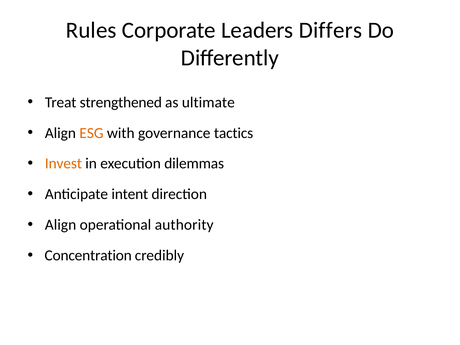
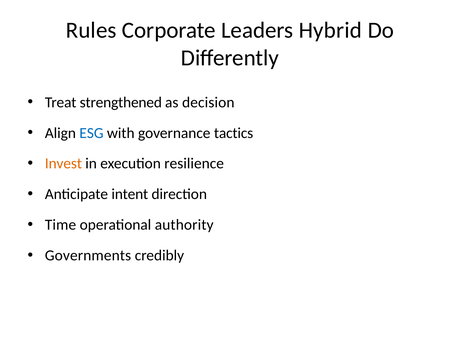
Differs: Differs -> Hybrid
ultimate: ultimate -> decision
ESG colour: orange -> blue
dilemmas: dilemmas -> resilience
Align at (61, 225): Align -> Time
Concentration: Concentration -> Governments
